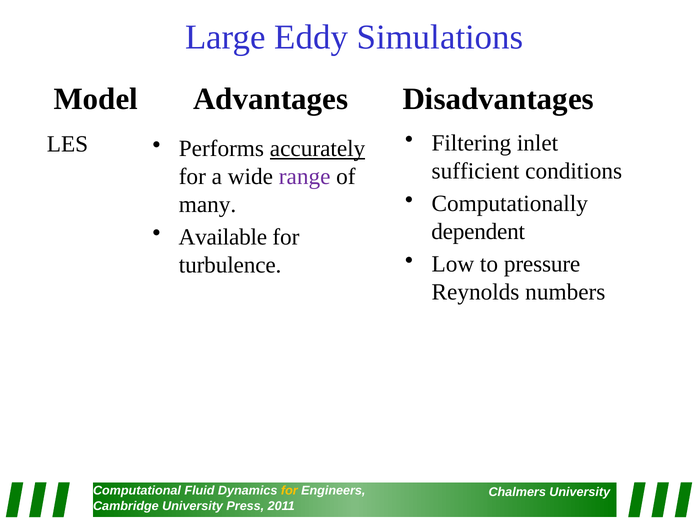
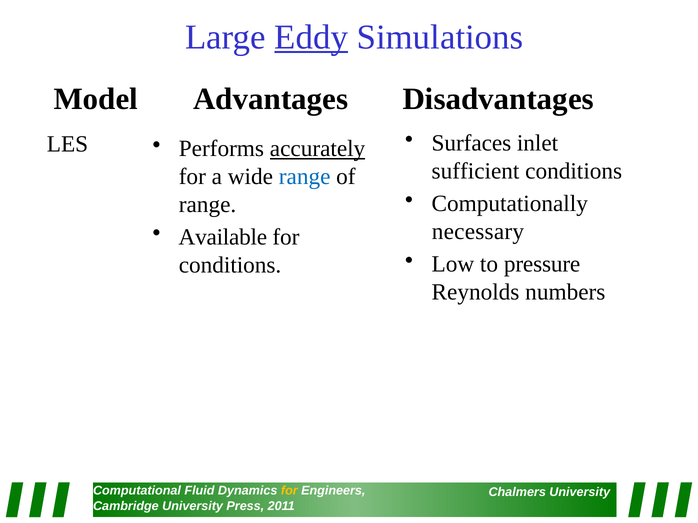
Eddy underline: none -> present
Filtering: Filtering -> Surfaces
range at (305, 177) colour: purple -> blue
many at (208, 205): many -> range
dependent: dependent -> necessary
turbulence at (230, 265): turbulence -> conditions
